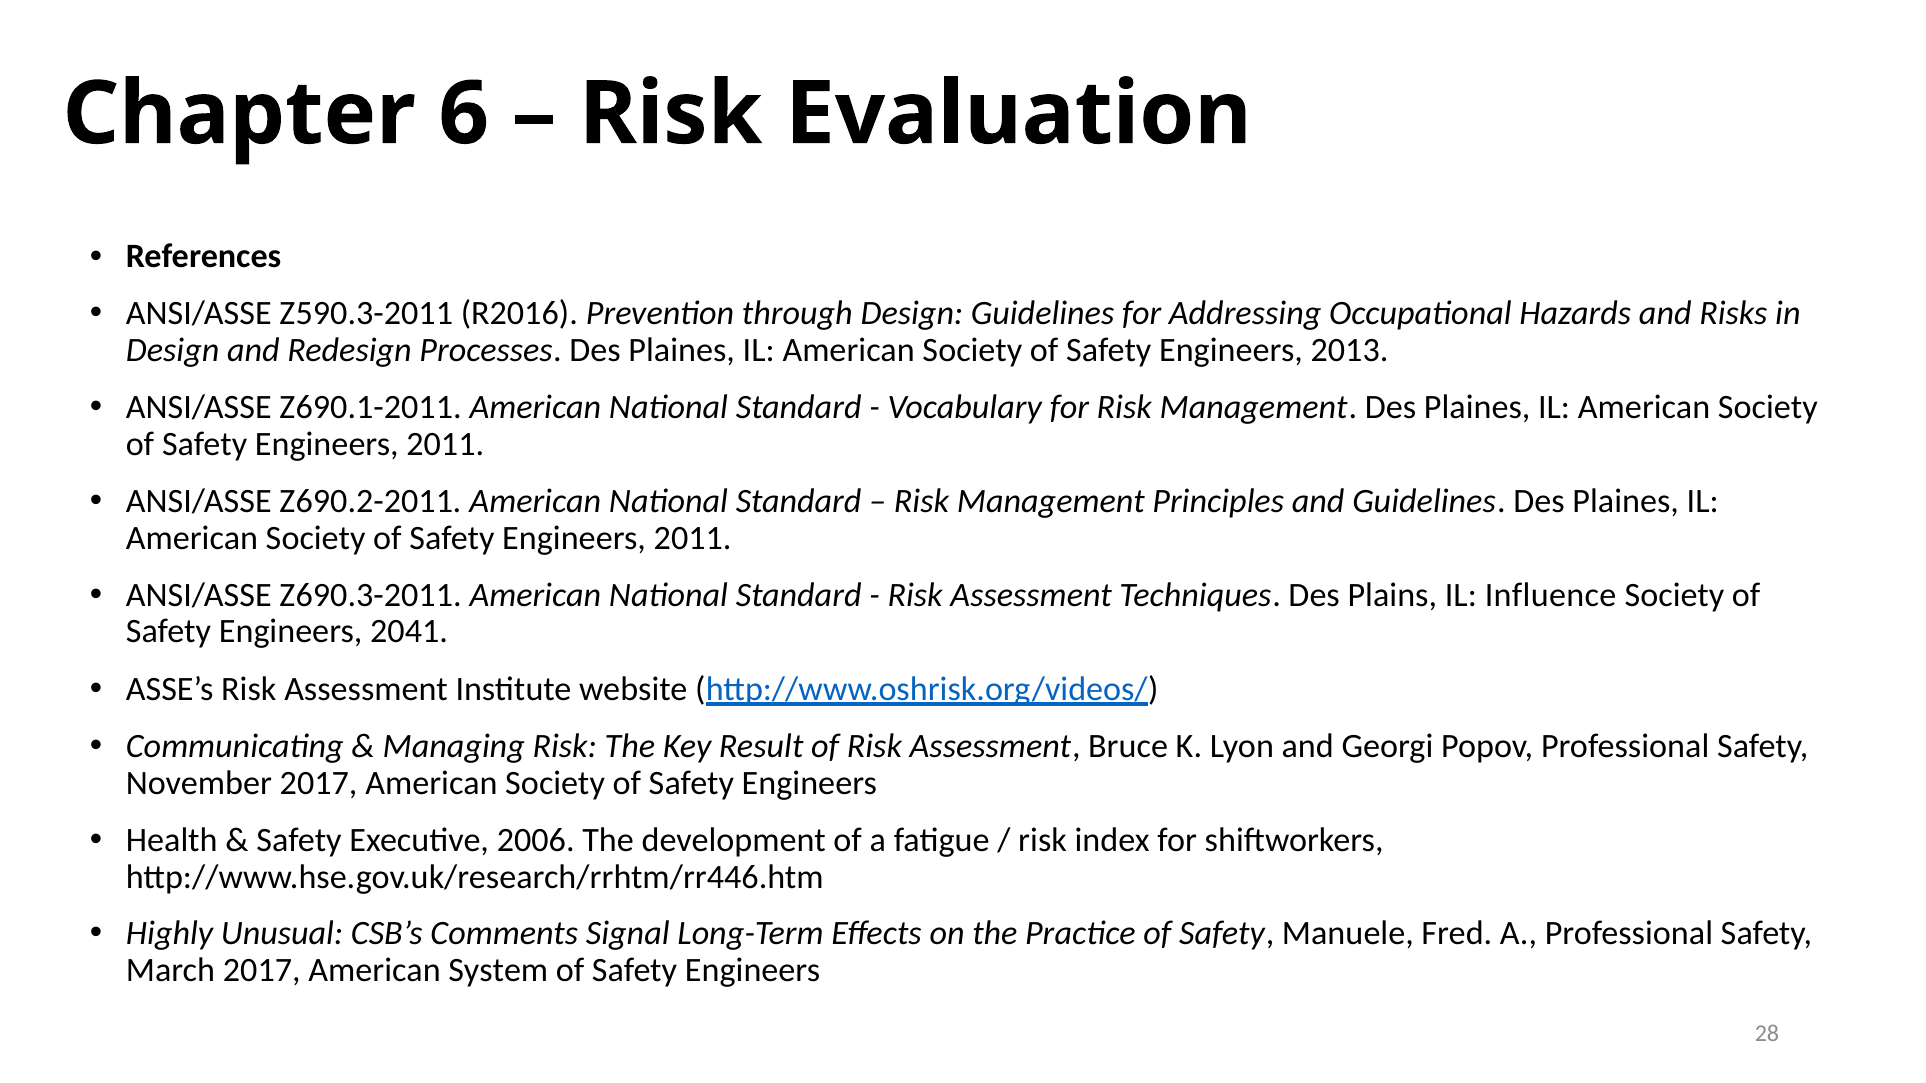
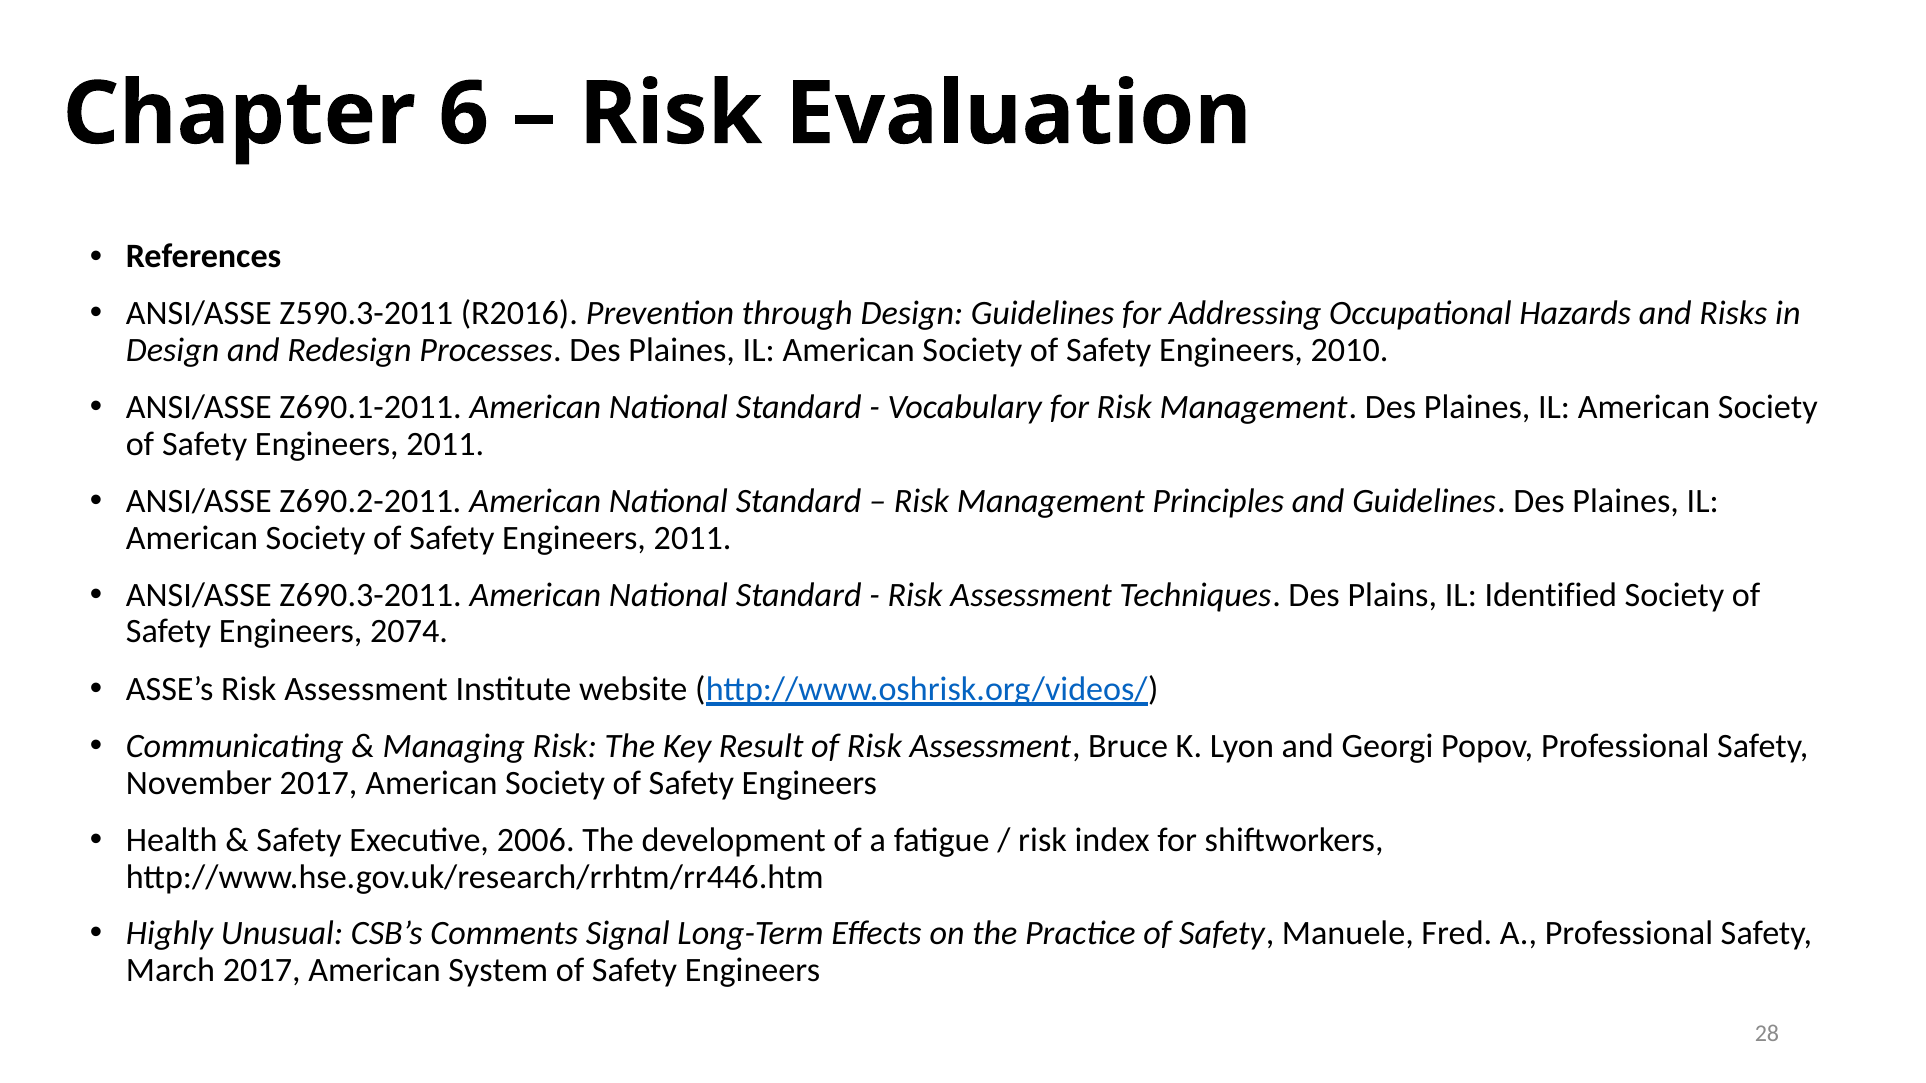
2013: 2013 -> 2010
Influence: Influence -> Identified
2041: 2041 -> 2074
